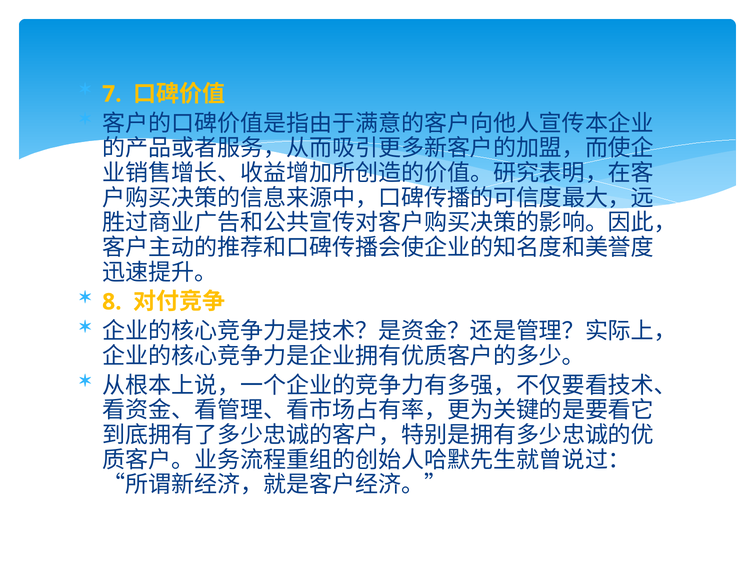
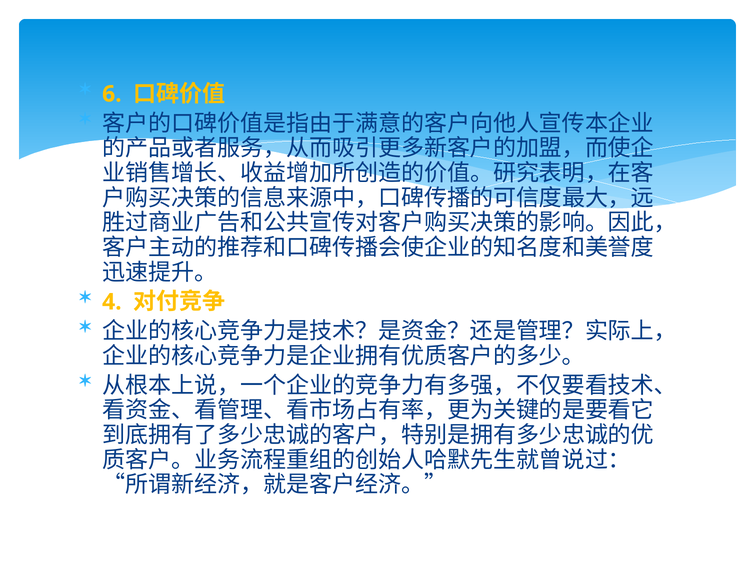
7: 7 -> 6
8: 8 -> 4
